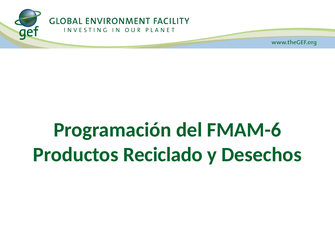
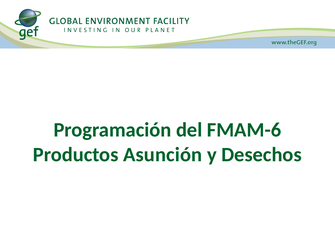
Reciclado: Reciclado -> Asunción
